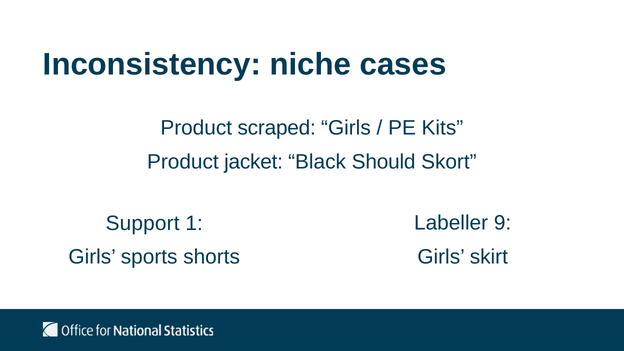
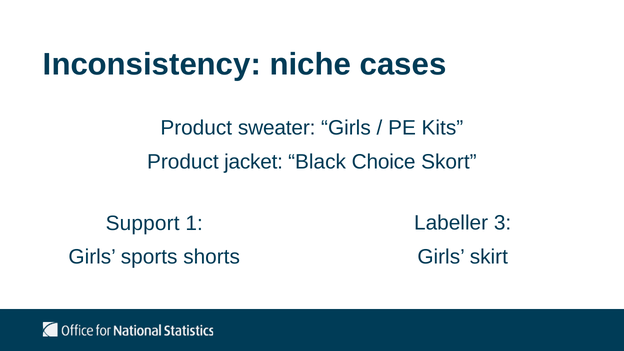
scraped: scraped -> sweater
Should: Should -> Choice
9: 9 -> 3
